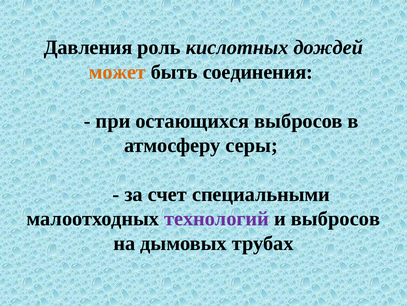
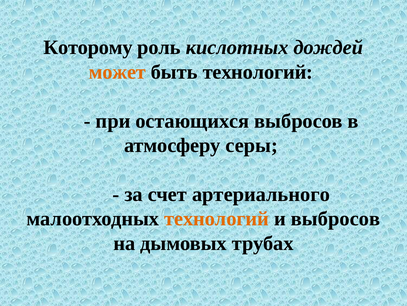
Давления: Давления -> Которому
быть соединения: соединения -> технологий
специальными: специальными -> артериального
технологий at (217, 218) colour: purple -> orange
